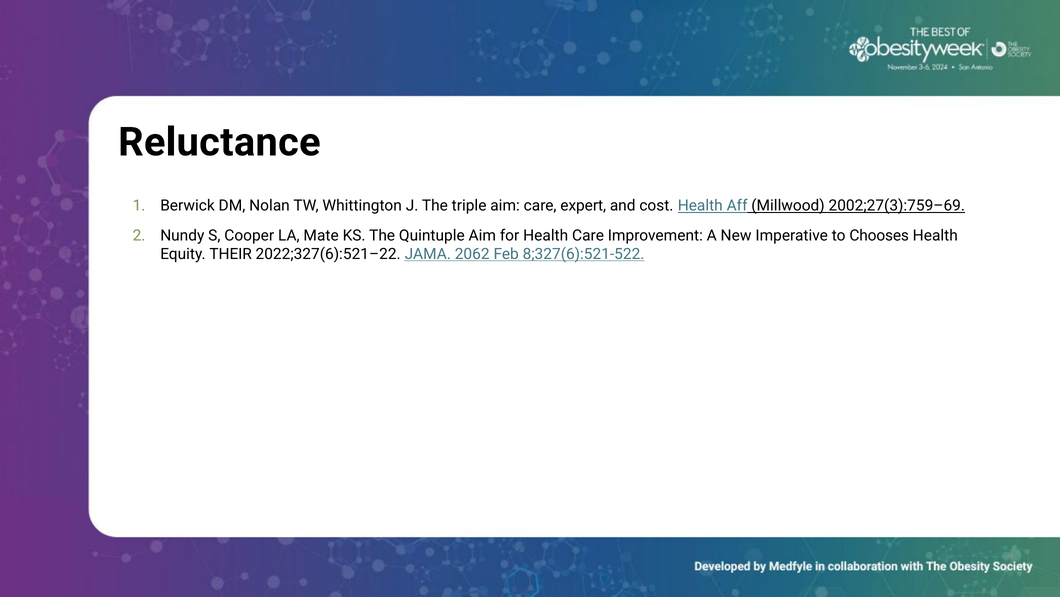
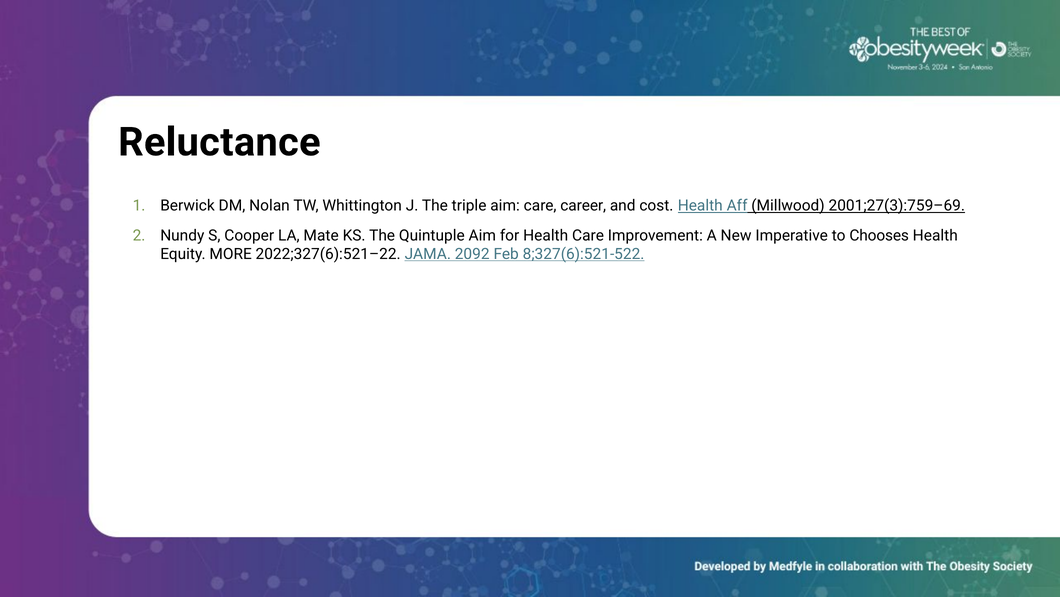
expert: expert -> career
2002;27(3):759–69: 2002;27(3):759–69 -> 2001;27(3):759–69
THEIR: THEIR -> MORE
2062: 2062 -> 2092
